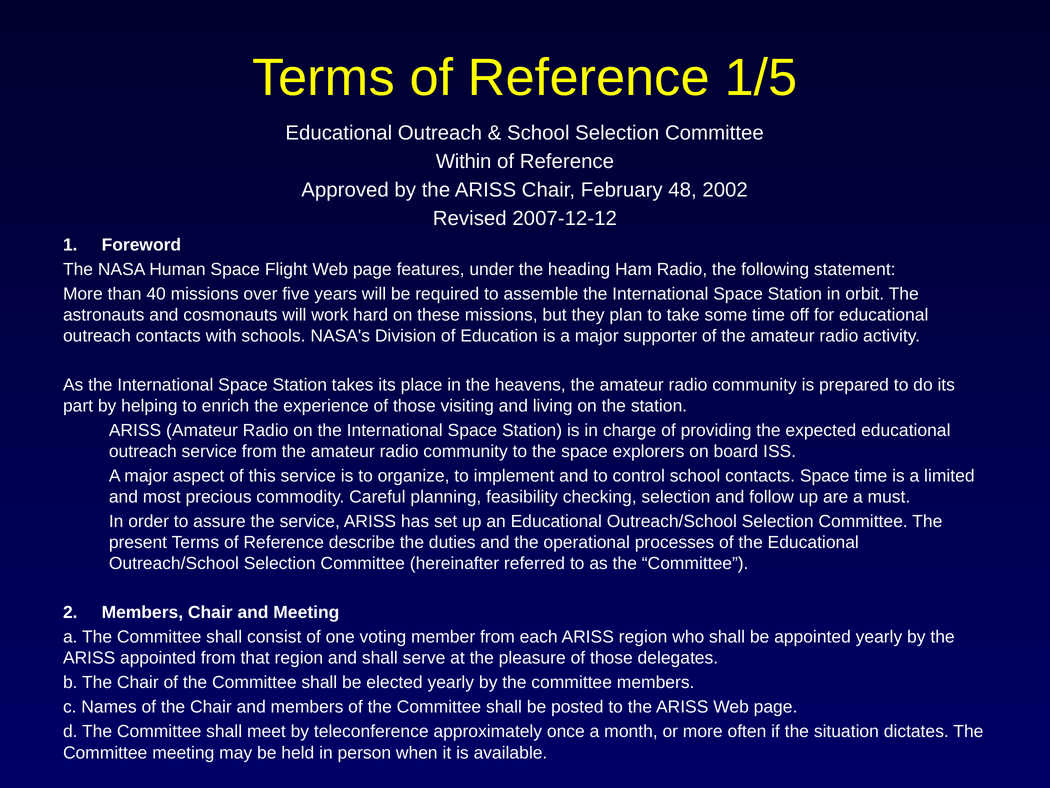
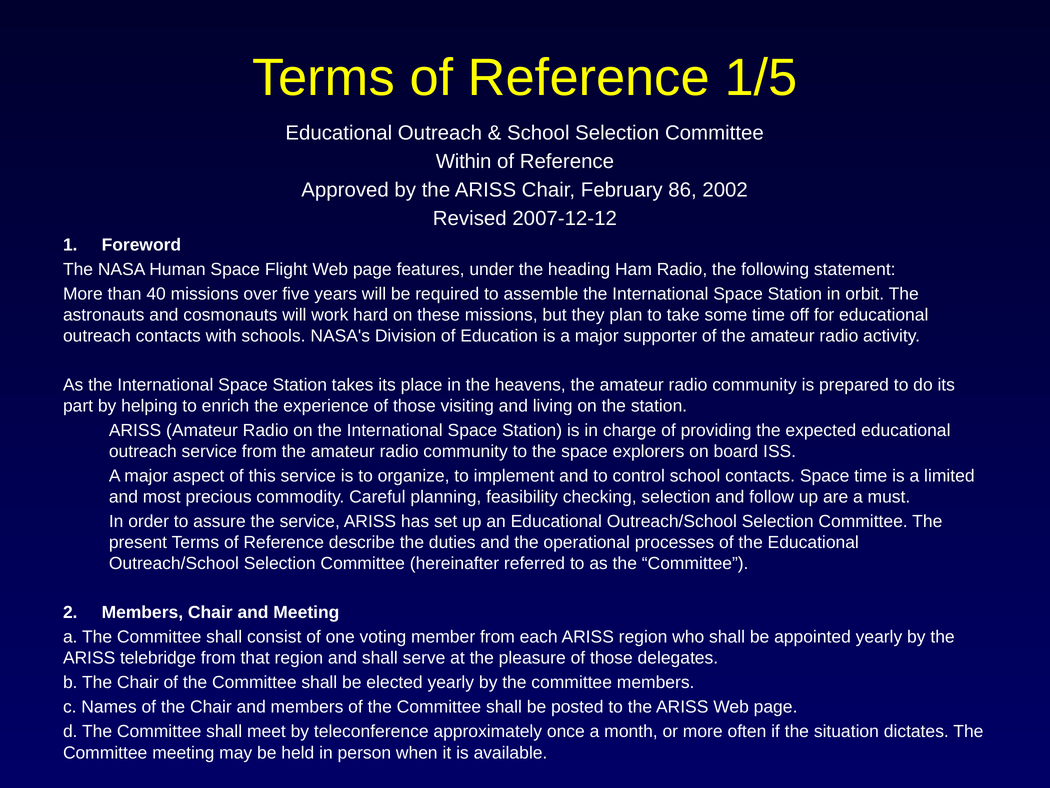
48: 48 -> 86
ARISS appointed: appointed -> telebridge
